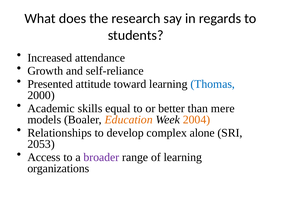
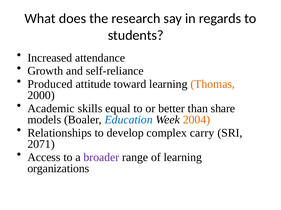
Presented: Presented -> Produced
Thomas colour: blue -> orange
mere: mere -> share
Education colour: orange -> blue
alone: alone -> carry
2053: 2053 -> 2071
